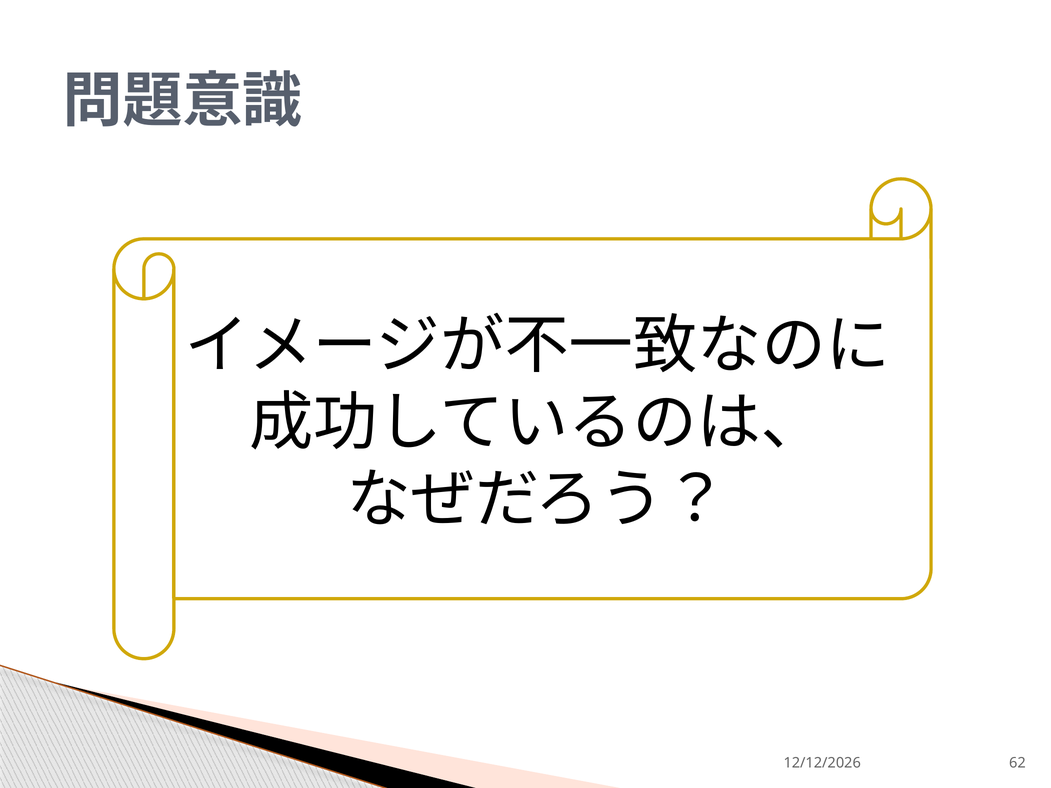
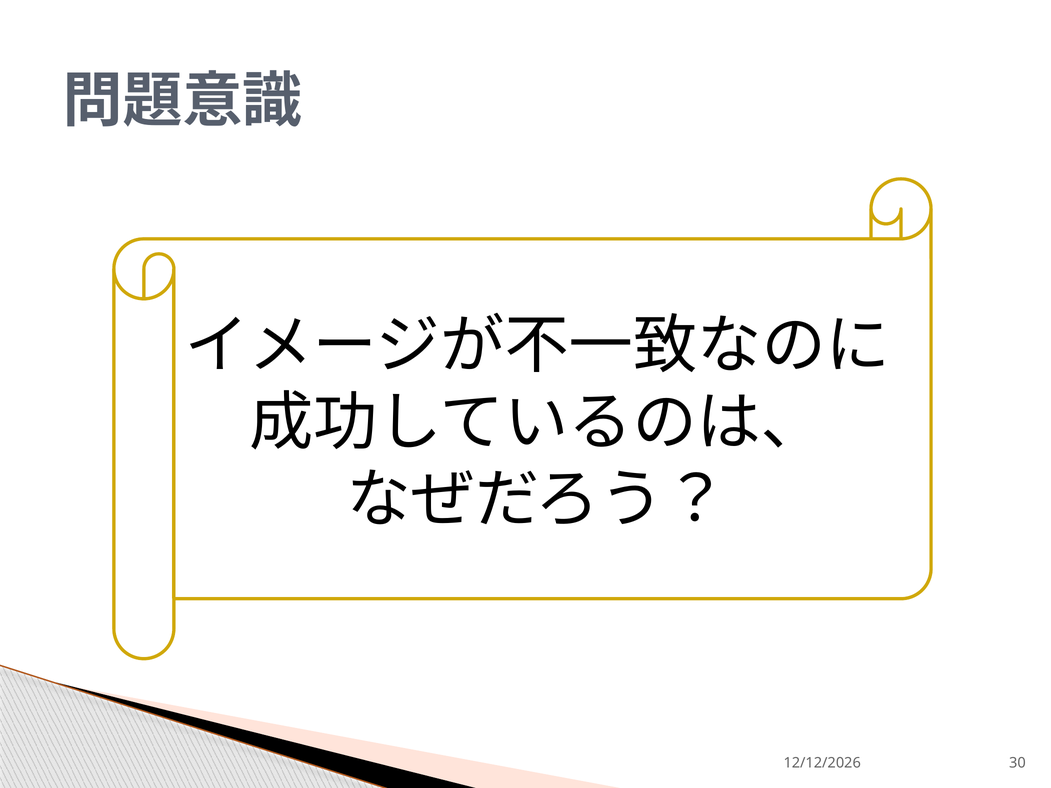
62: 62 -> 30
